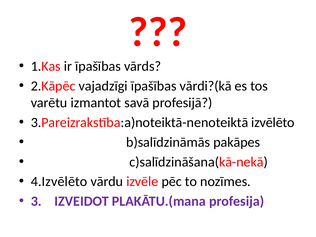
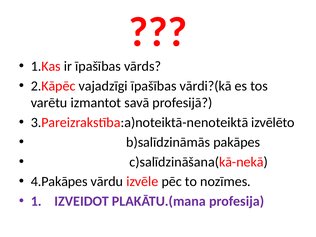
4.Izvēlēto: 4.Izvēlēto -> 4.Pakāpes
3: 3 -> 1
